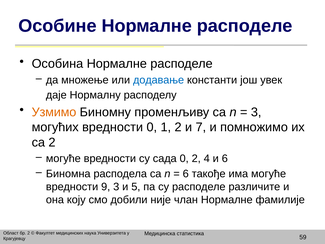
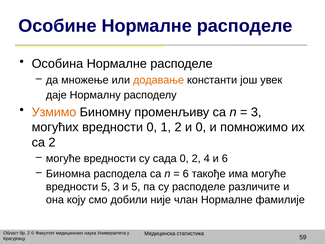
додавање colour: blue -> orange
и 7: 7 -> 0
вредности 9: 9 -> 5
